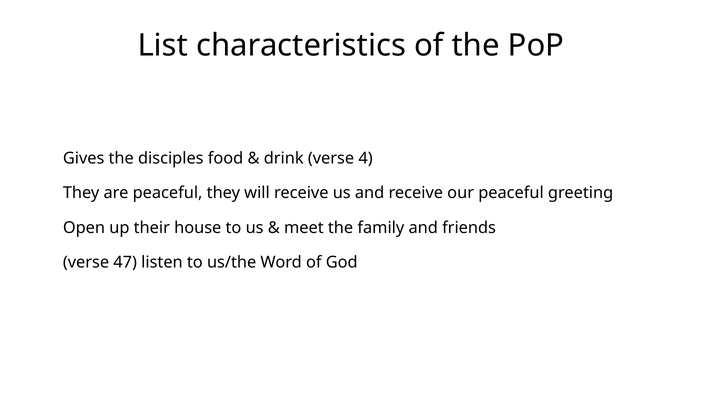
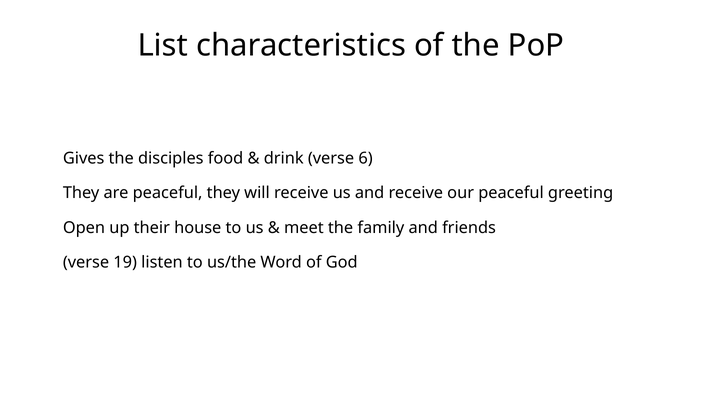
4: 4 -> 6
47: 47 -> 19
